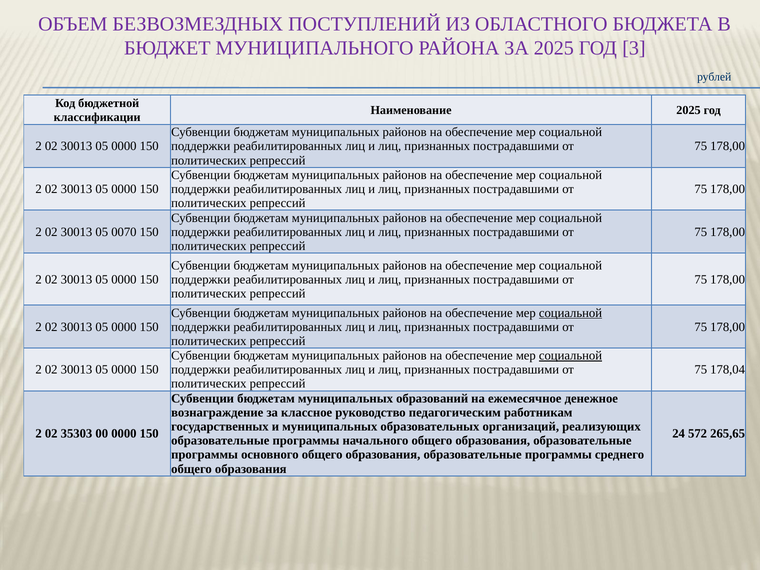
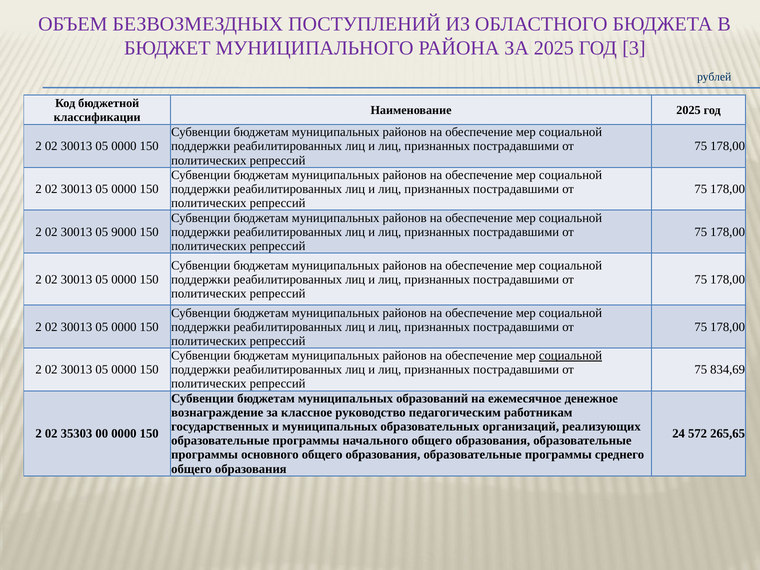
0070: 0070 -> 9000
социальной at (570, 313) underline: present -> none
178,04: 178,04 -> 834,69
